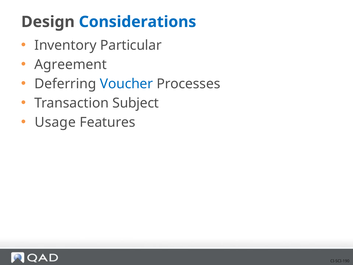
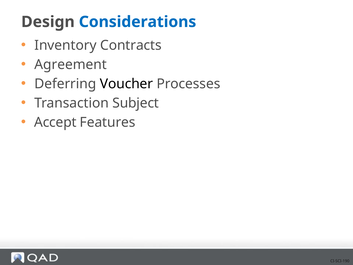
Particular: Particular -> Contracts
Voucher colour: blue -> black
Usage: Usage -> Accept
